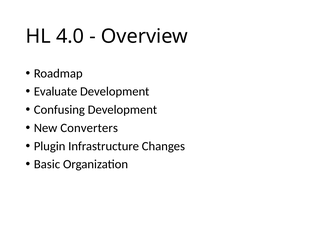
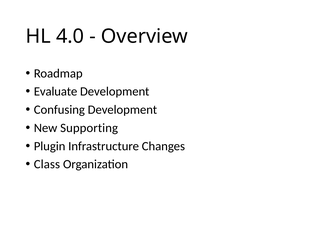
Converters: Converters -> Supporting
Basic: Basic -> Class
